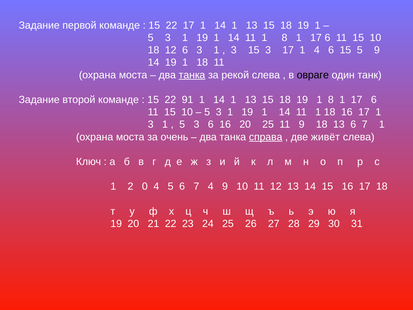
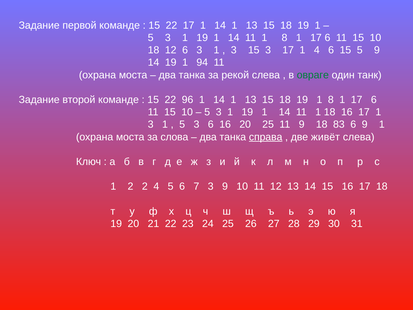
19 1 18: 18 -> 94
танка at (192, 75) underline: present -> none
овраге colour: black -> green
91: 91 -> 96
18 13: 13 -> 83
7 at (365, 124): 7 -> 9
очень: очень -> слова
2 0: 0 -> 2
7 4: 4 -> 3
